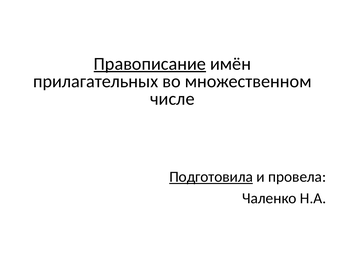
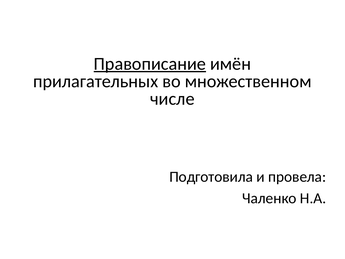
Подготовила underline: present -> none
